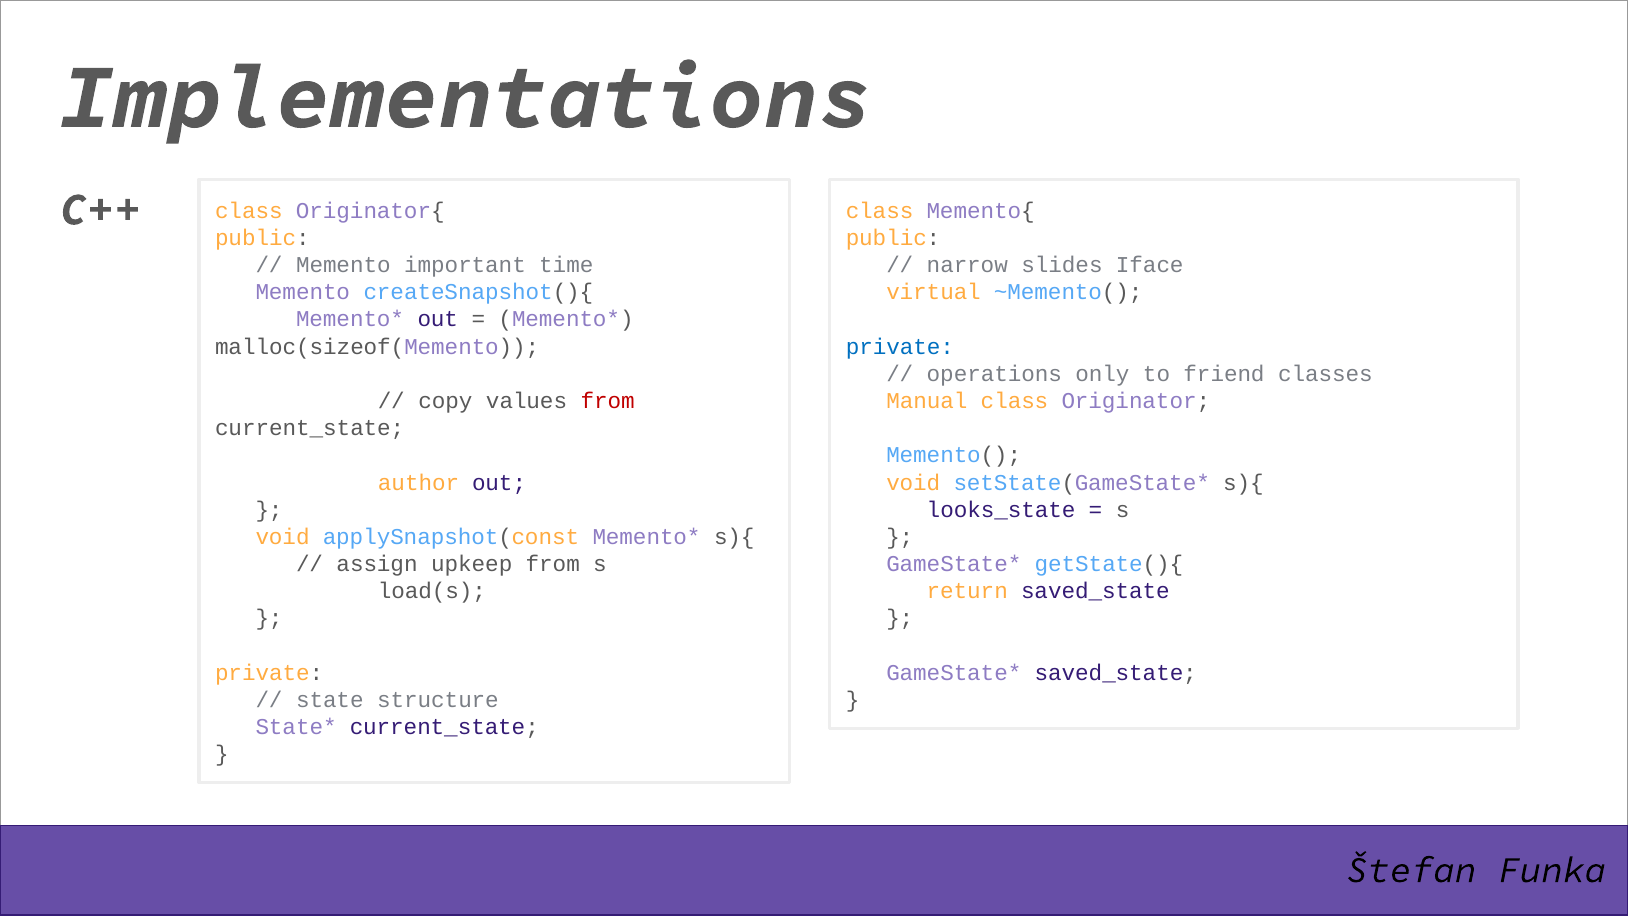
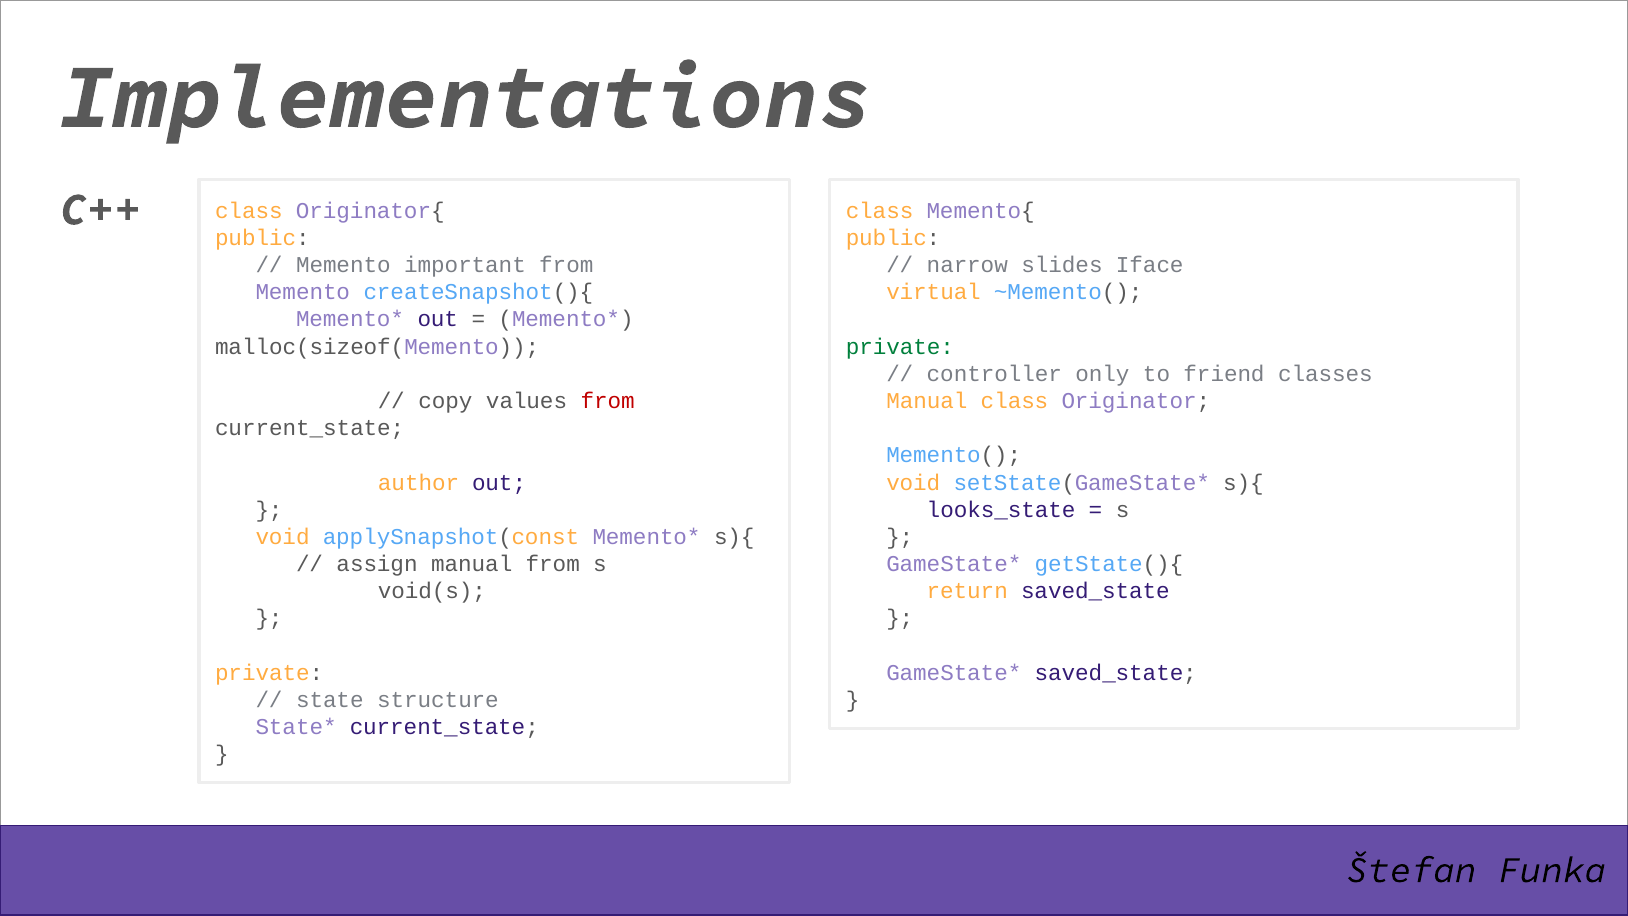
important time: time -> from
private at (900, 347) colour: blue -> green
operations: operations -> controller
assign upkeep: upkeep -> manual
load(s: load(s -> void(s
